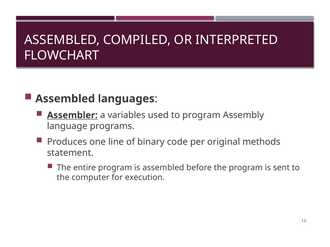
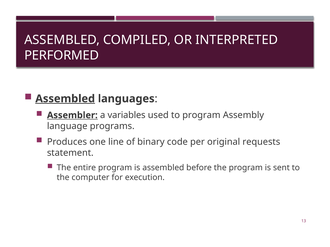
FLOWCHART: FLOWCHART -> PERFORMED
Assembled at (65, 99) underline: none -> present
methods: methods -> requests
